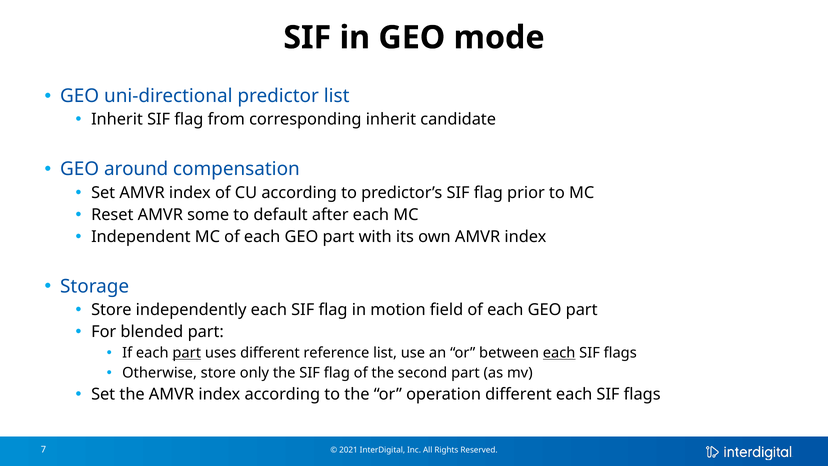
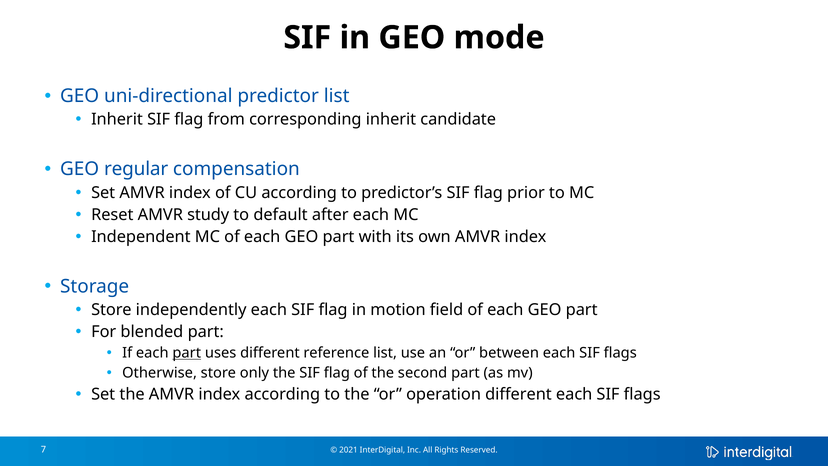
around: around -> regular
some: some -> study
each at (559, 353) underline: present -> none
